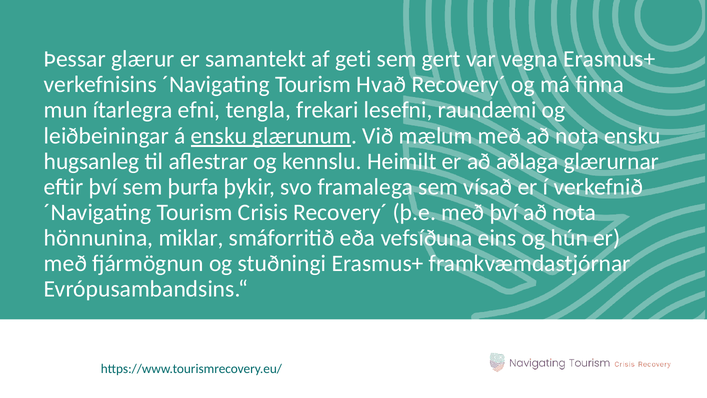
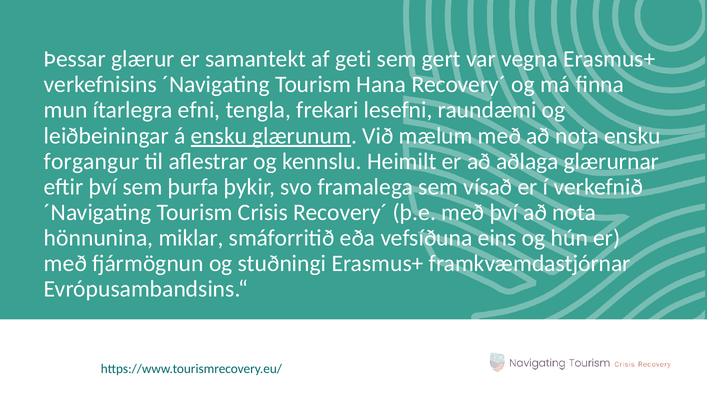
Hvað: Hvað -> Hana
hugsanleg: hugsanleg -> forgangur
